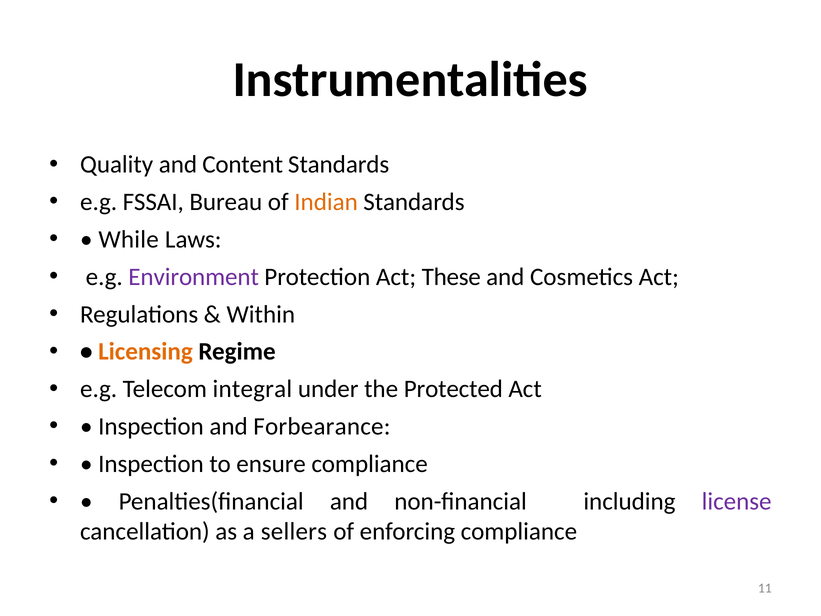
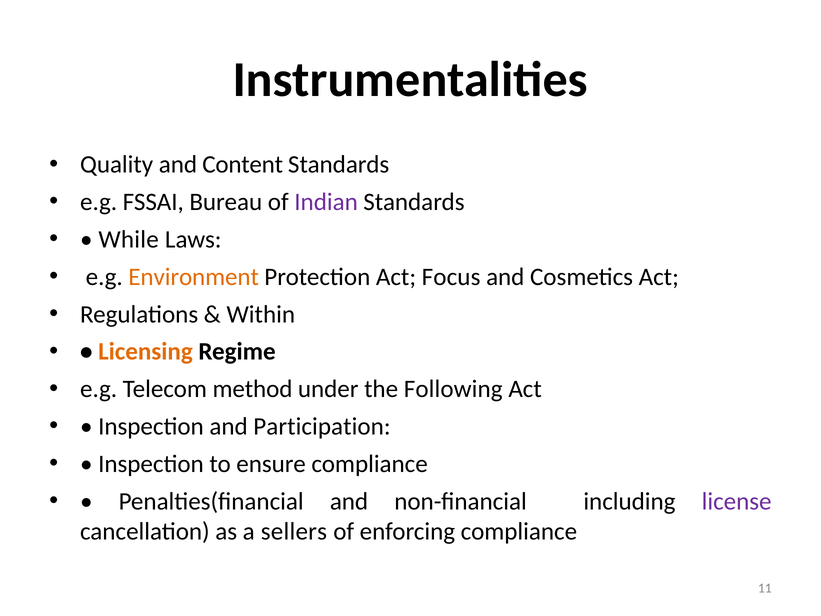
Indian colour: orange -> purple
Environment colour: purple -> orange
These: These -> Focus
integral: integral -> method
Protected: Protected -> Following
Forbearance: Forbearance -> Participation
